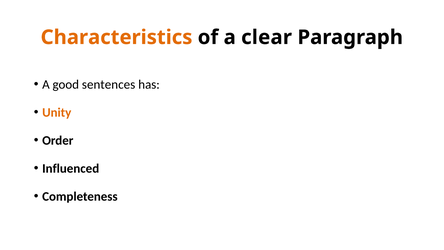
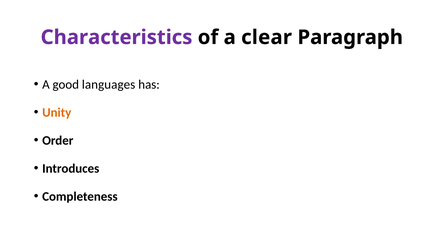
Characteristics colour: orange -> purple
sentences: sentences -> languages
Influenced: Influenced -> Introduces
